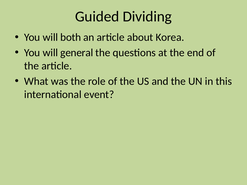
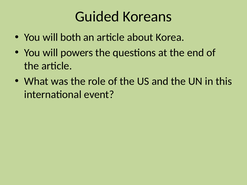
Dividing: Dividing -> Koreans
general: general -> powers
